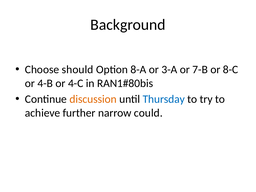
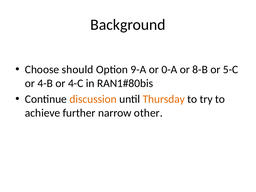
8-A: 8-A -> 9-A
3-A: 3-A -> 0-A
7-B: 7-B -> 8-B
8-C: 8-C -> 5-C
Thursday colour: blue -> orange
could: could -> other
